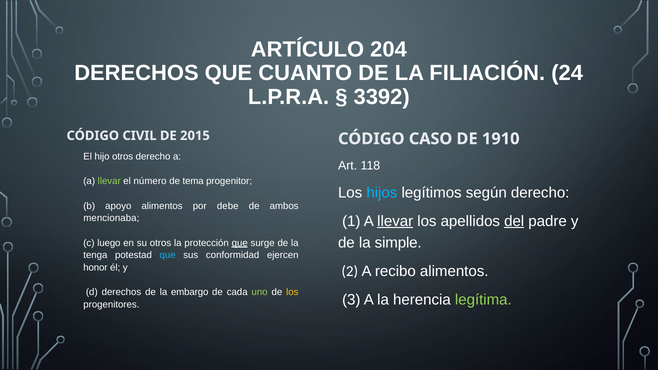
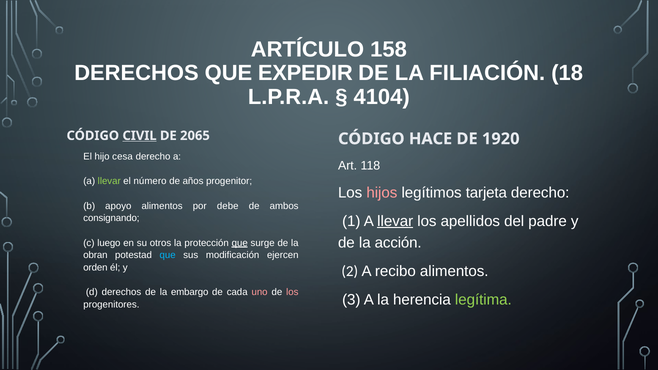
204: 204 -> 158
CUANTO: CUANTO -> EXPEDIR
24: 24 -> 18
3392: 3392 -> 4104
CIVIL underline: none -> present
2015: 2015 -> 2065
CASO: CASO -> HACE
1910: 1910 -> 1920
hijo otros: otros -> cesa
tema: tema -> años
hijos colour: light blue -> pink
según: según -> tarjeta
mencionaba: mencionaba -> consignando
del underline: present -> none
simple: simple -> acción
tenga: tenga -> obran
conformidad: conformidad -> modificación
honor: honor -> orden
uno colour: light green -> pink
los at (292, 292) colour: yellow -> pink
